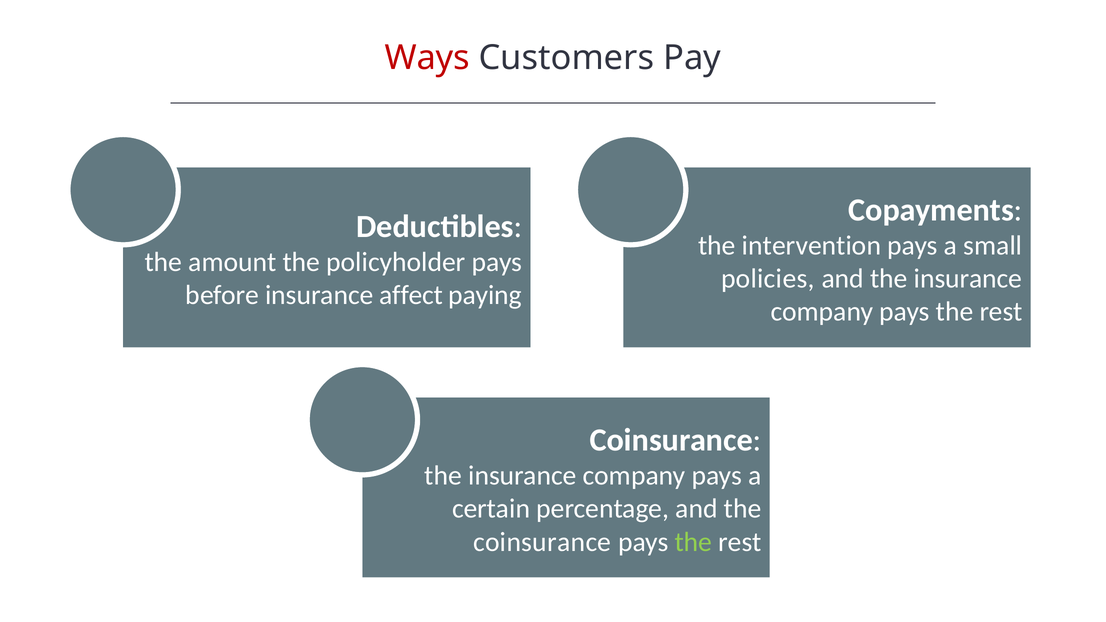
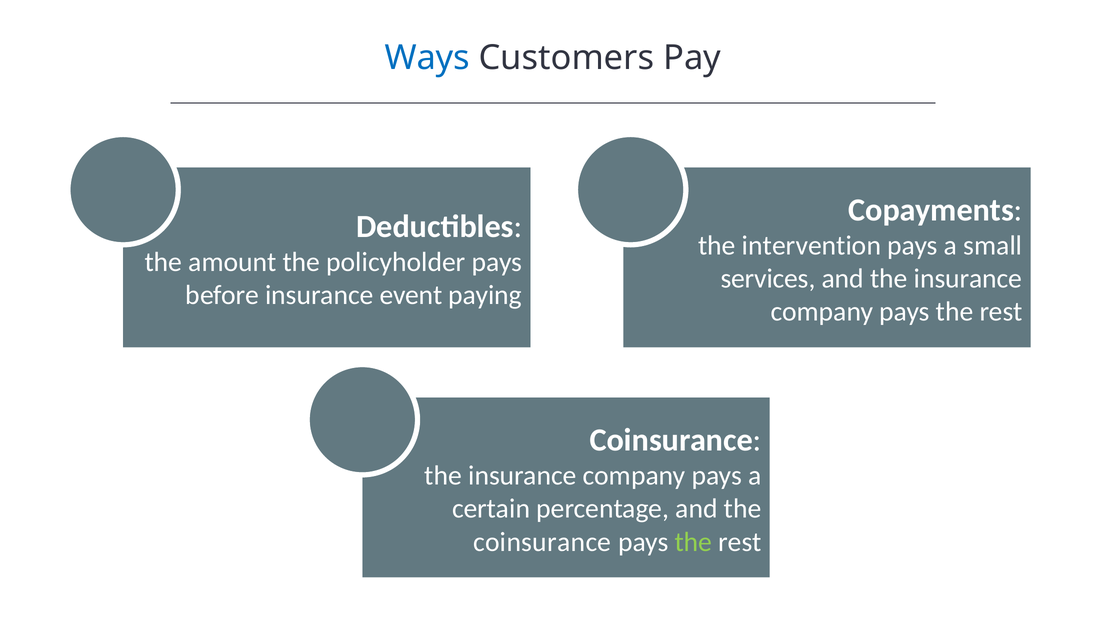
Ways colour: red -> blue
policies: policies -> services
affect: affect -> event
